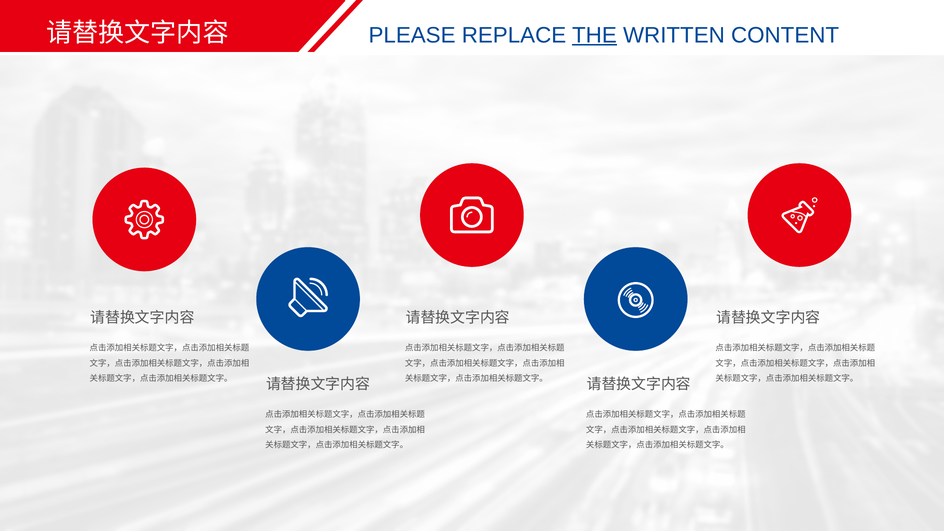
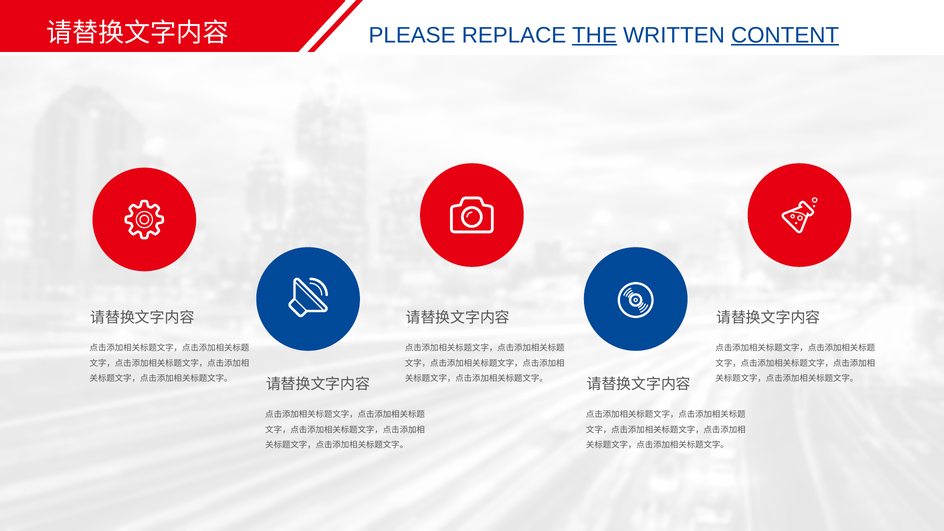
CONTENT underline: none -> present
